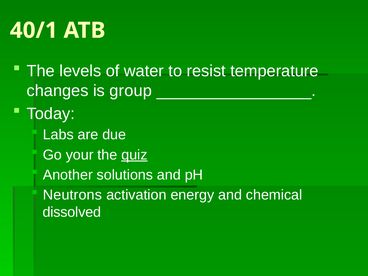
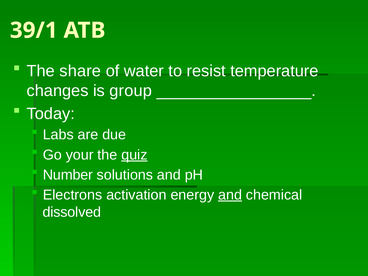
40/1: 40/1 -> 39/1
levels: levels -> share
Another: Another -> Number
Neutrons: Neutrons -> Electrons
and at (230, 195) underline: none -> present
